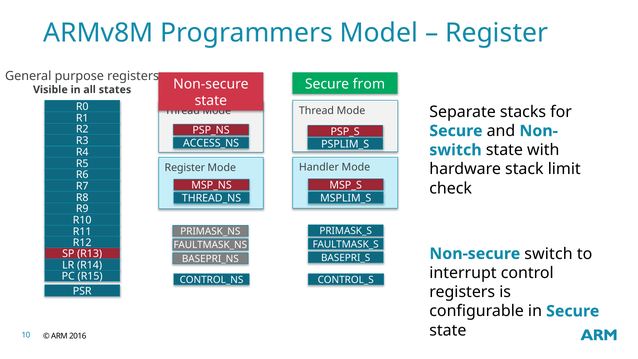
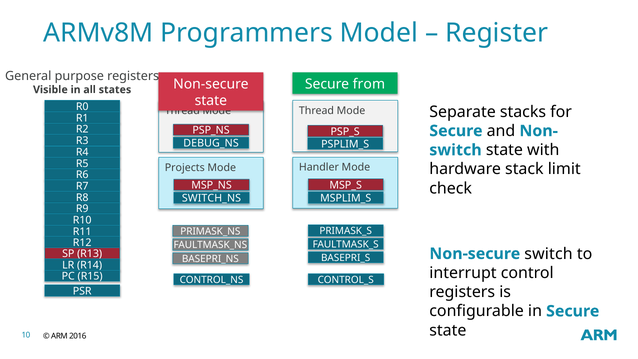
ACCESS_NS: ACCESS_NS -> DEBUG_NS
Register at (185, 168): Register -> Projects
THREAD_NS: THREAD_NS -> SWITCH_NS
